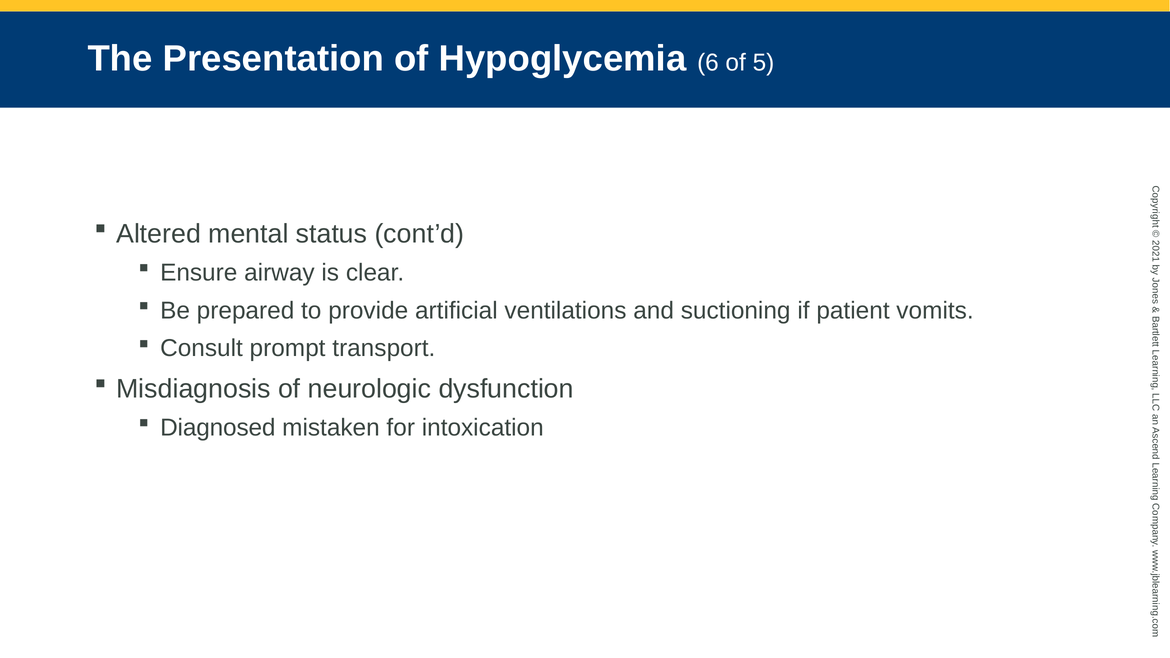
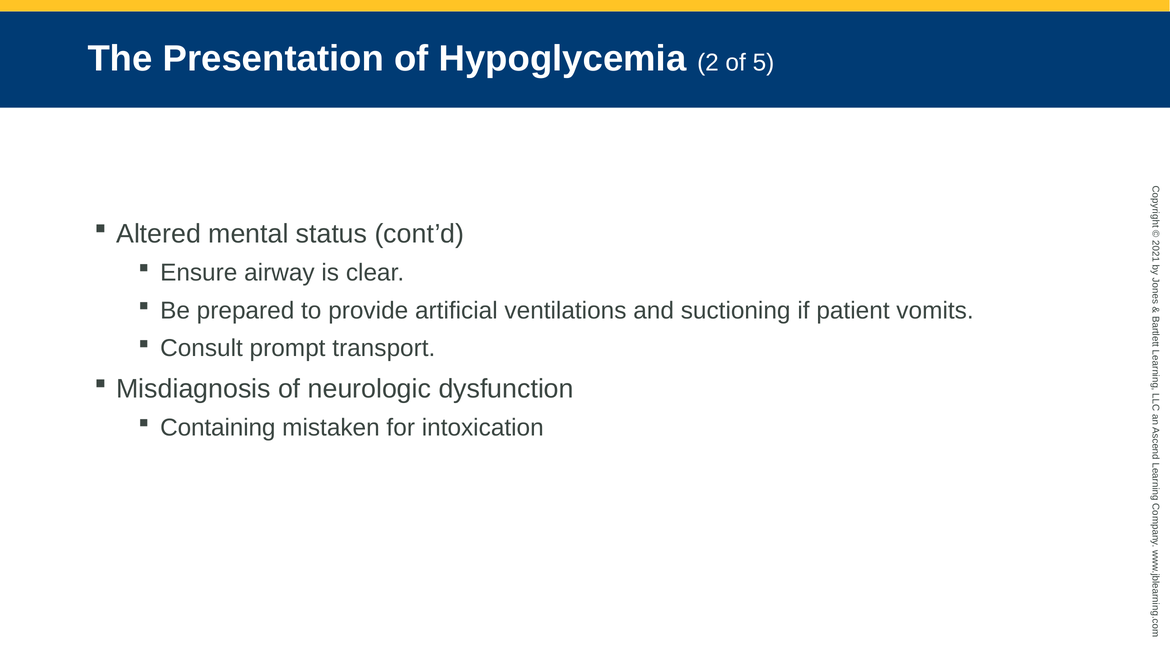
Hypoglycemia 6: 6 -> 2
Diagnosed: Diagnosed -> Containing
